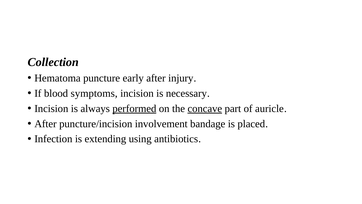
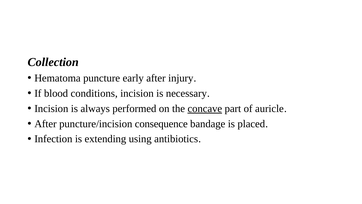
symptoms: symptoms -> conditions
performed underline: present -> none
involvement: involvement -> consequence
